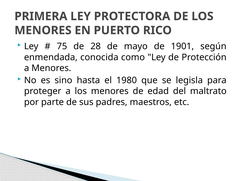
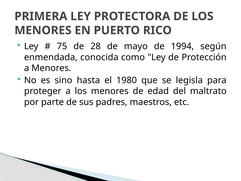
1901: 1901 -> 1994
